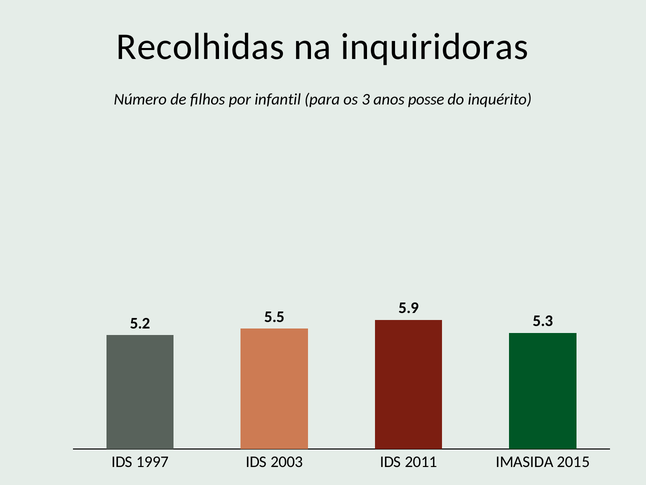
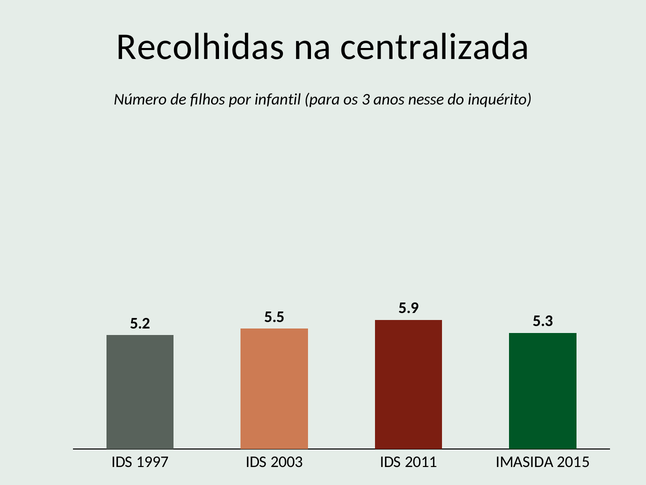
inquiridoras: inquiridoras -> centralizada
posse: posse -> nesse
